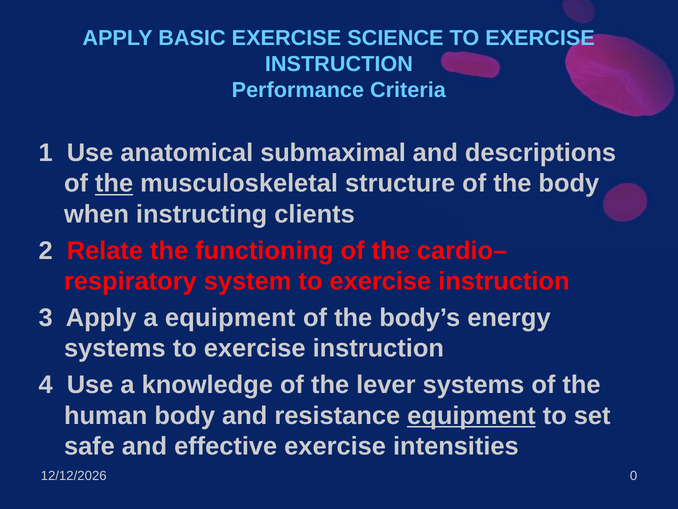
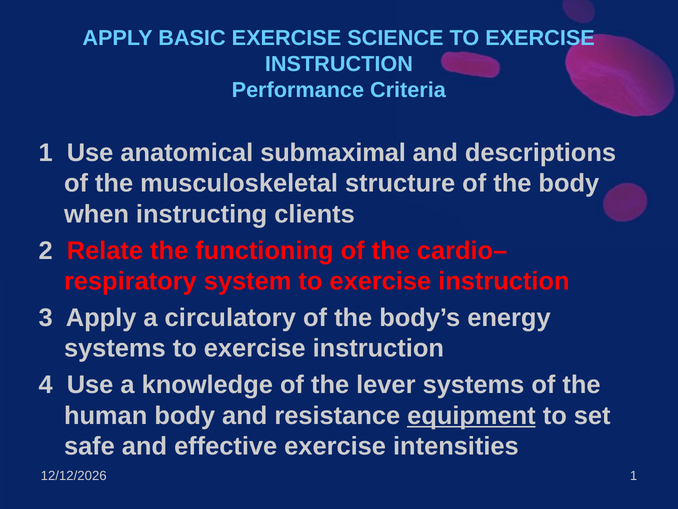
the at (114, 183) underline: present -> none
a equipment: equipment -> circulatory
0 at (634, 475): 0 -> 1
